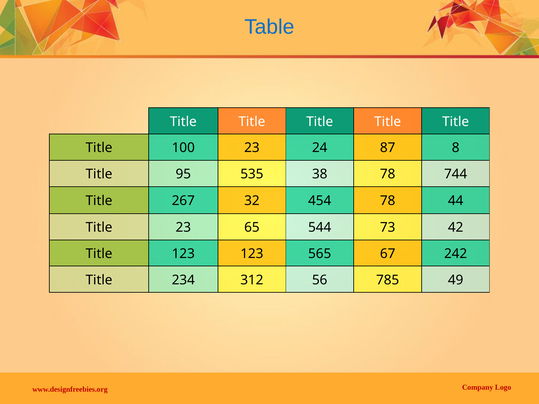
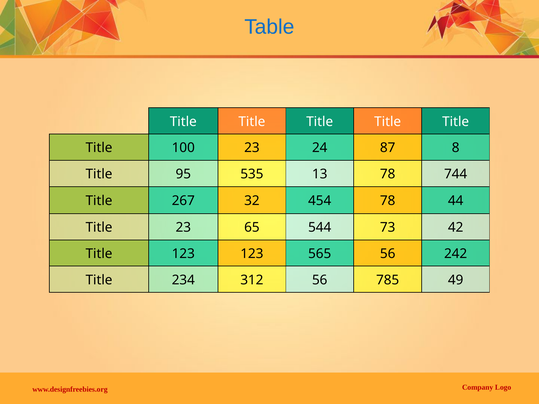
38: 38 -> 13
565 67: 67 -> 56
